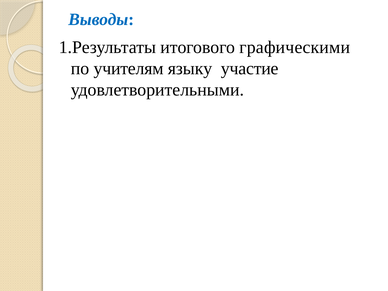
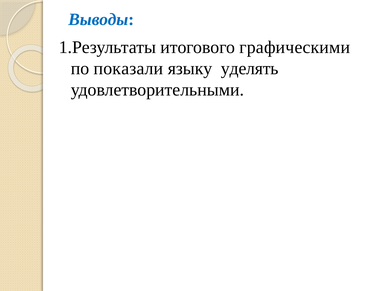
учителям: учителям -> показали
участие: участие -> уделять
